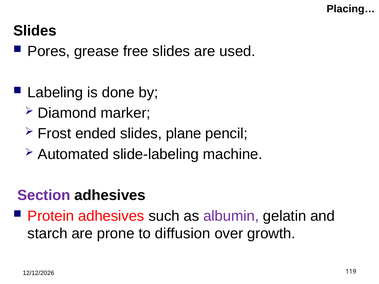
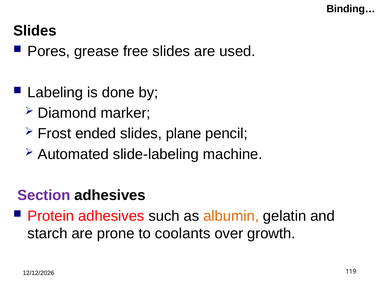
Placing…: Placing… -> Binding…
albumin colour: purple -> orange
diffusion: diffusion -> coolants
